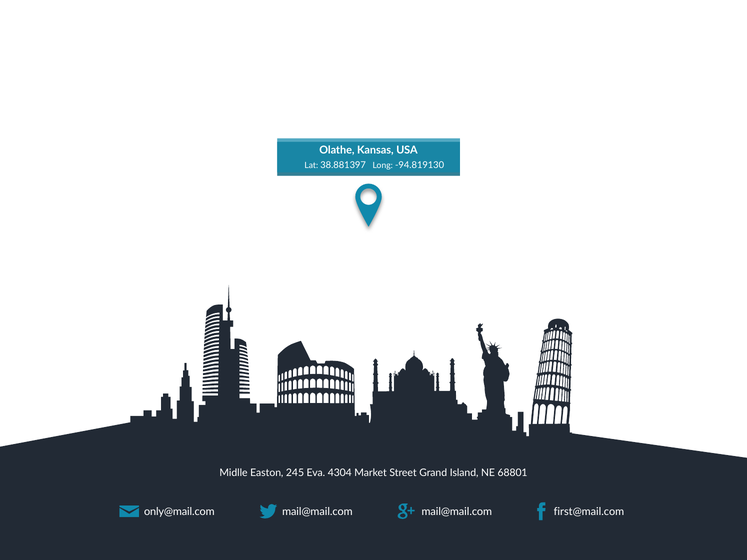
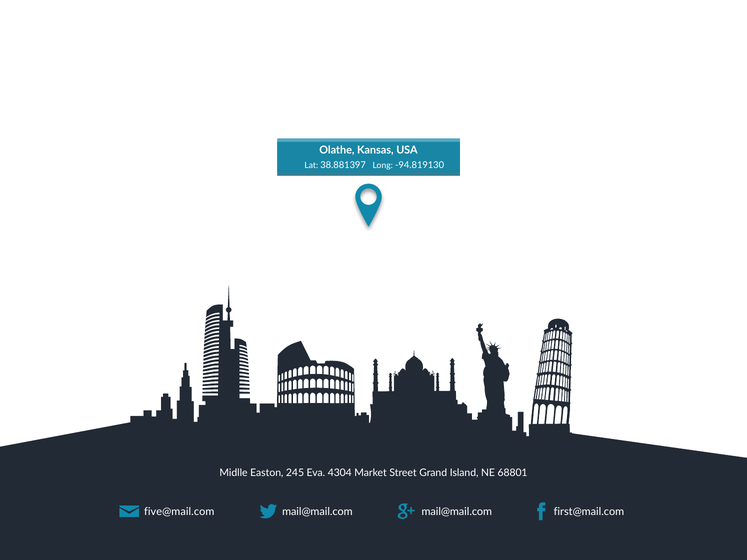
only@mail.com: only@mail.com -> five@mail.com
